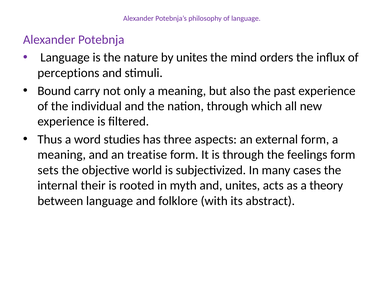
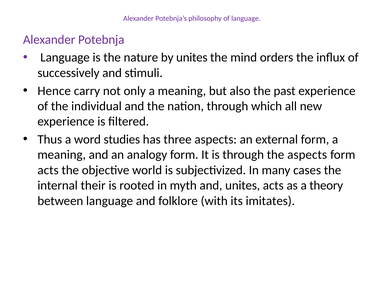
perceptions: perceptions -> successively
Bound: Bound -> Hence
treatise: treatise -> analogy
the feelings: feelings -> aspects
sets at (48, 170): sets -> acts
abstract: abstract -> imitates
